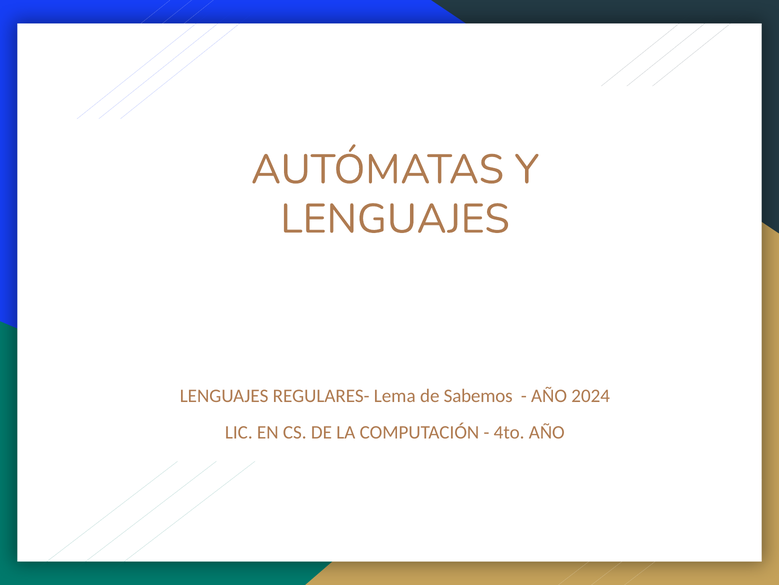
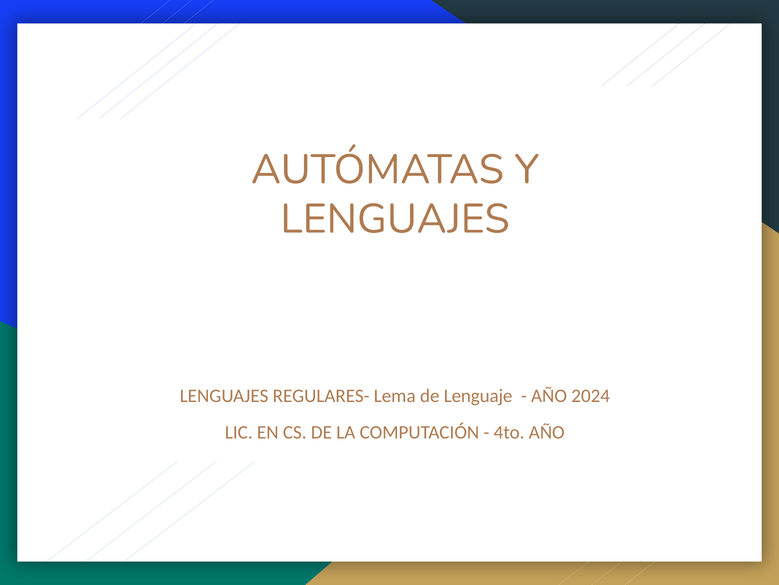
Sabemos: Sabemos -> Lenguaje
